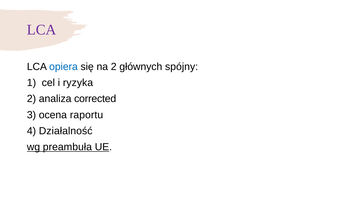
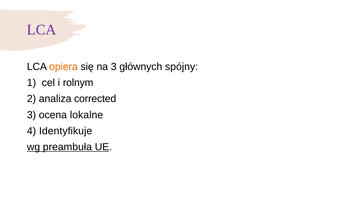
opiera colour: blue -> orange
na 2: 2 -> 3
ryzyka: ryzyka -> rolnym
raportu: raportu -> lokalne
Działalność: Działalność -> Identyfikuje
